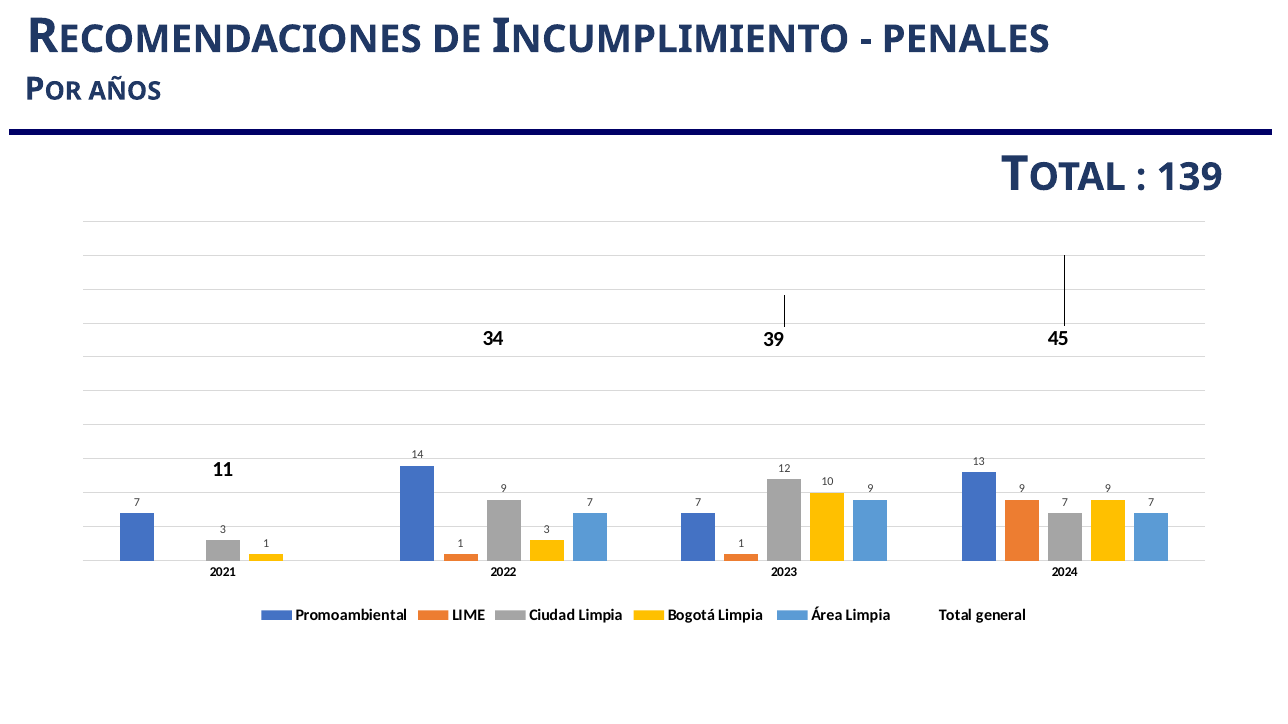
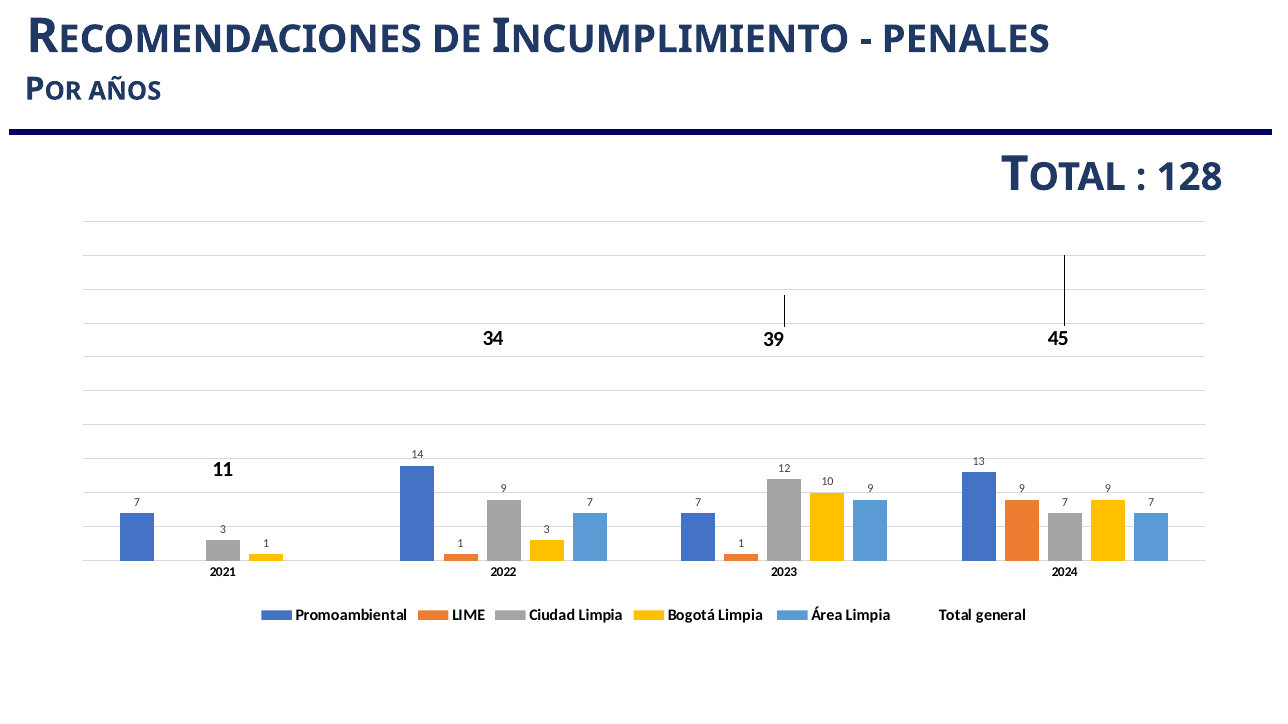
139: 139 -> 128
